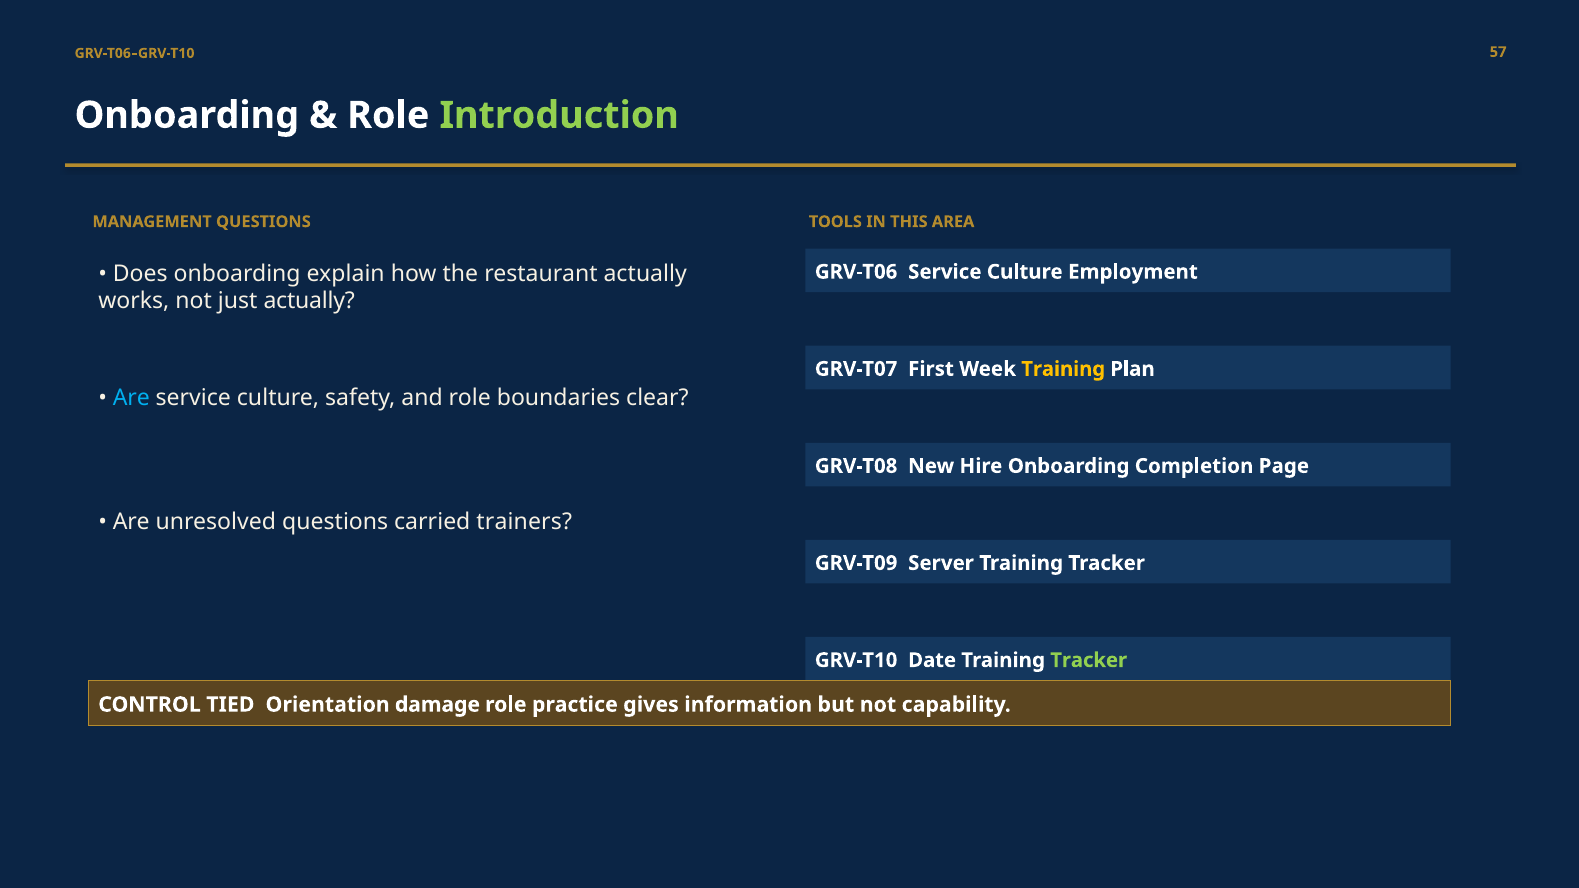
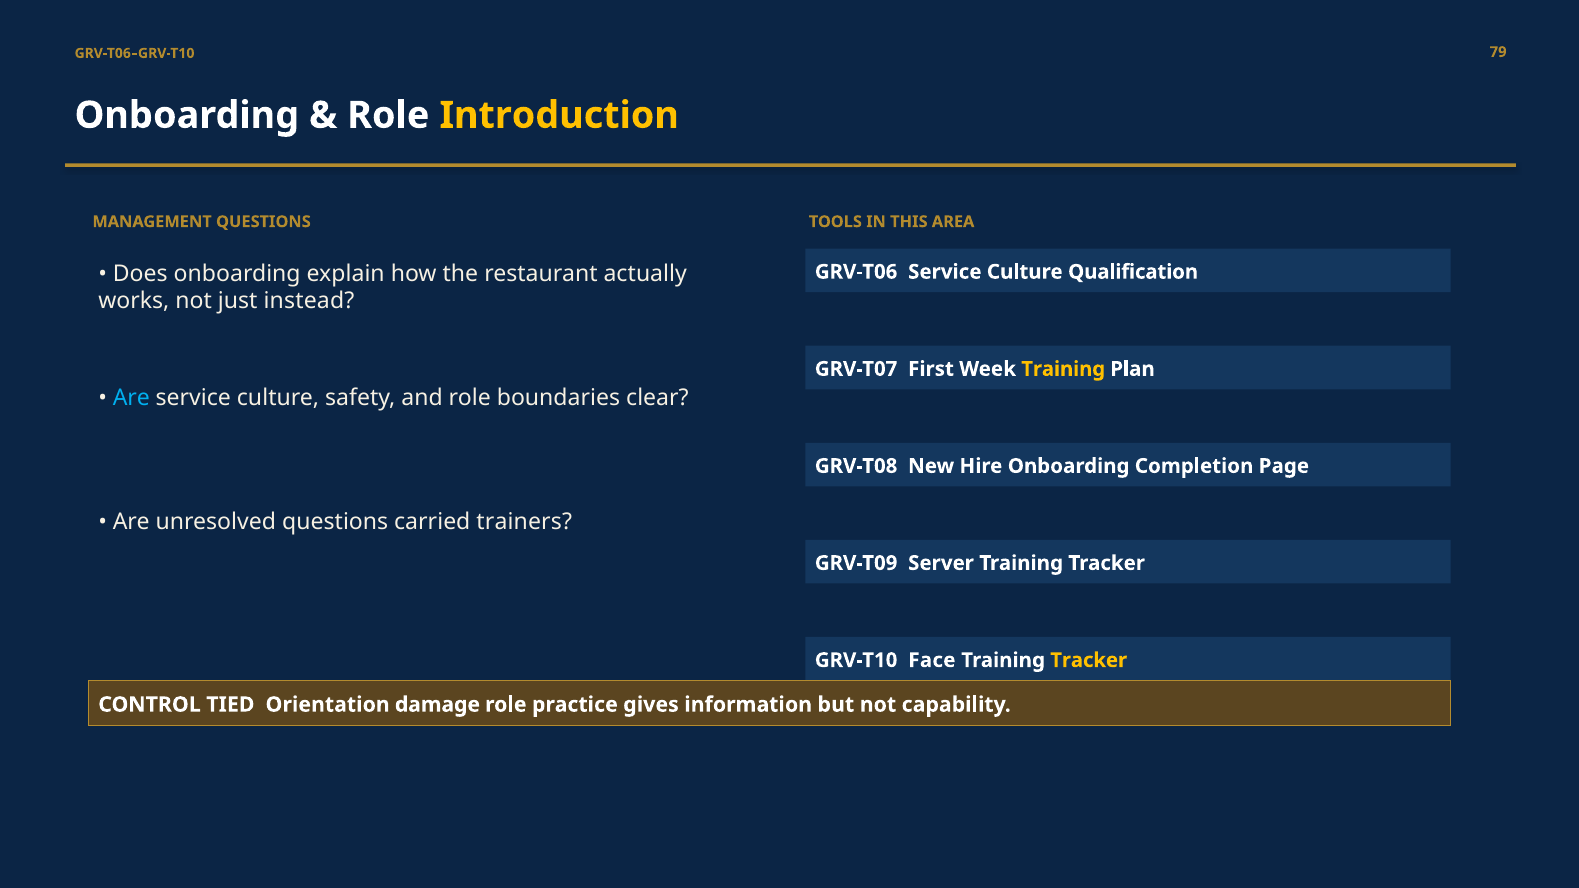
57: 57 -> 79
Introduction colour: light green -> yellow
Employment: Employment -> Qualification
just actually: actually -> instead
Date: Date -> Face
Tracker at (1089, 660) colour: light green -> yellow
